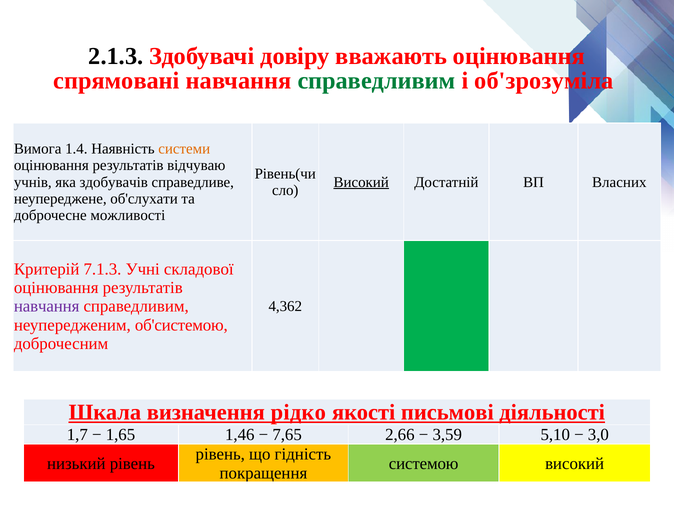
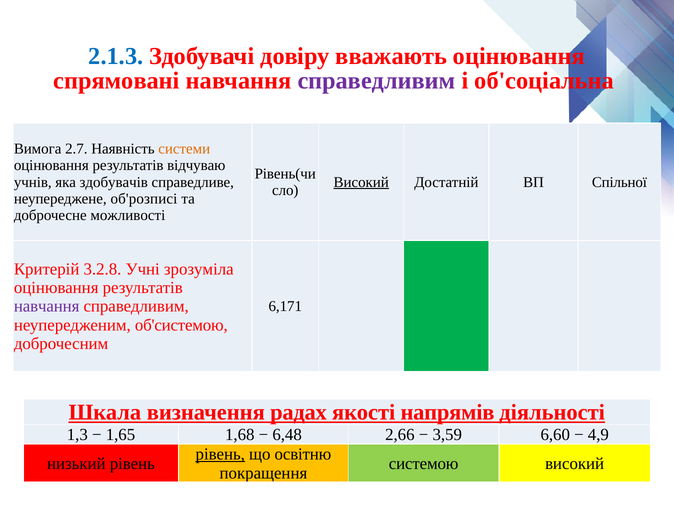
2.1.3 colour: black -> blue
справедливим at (377, 80) colour: green -> purple
об'зрозуміла: об'зрозуміла -> об'соціальна
1.4: 1.4 -> 2.7
Власних: Власних -> Спільної
об'слухати: об'слухати -> об'розписі
7.1.3: 7.1.3 -> 3.2.8
складової: складової -> зрозуміла
4,362: 4,362 -> 6,171
рідко: рідко -> радах
письмові: письмові -> напрямів
1,7: 1,7 -> 1,3
1,46: 1,46 -> 1,68
7,65: 7,65 -> 6,48
5,10: 5,10 -> 6,60
3,0: 3,0 -> 4,9
рівень at (220, 454) underline: none -> present
гідність: гідність -> освітню
